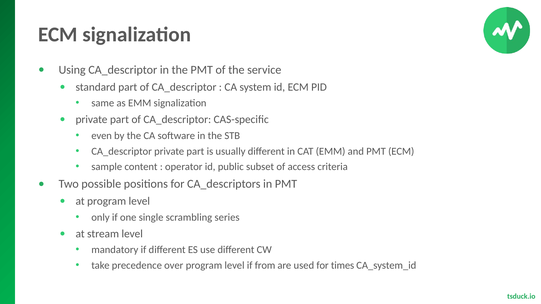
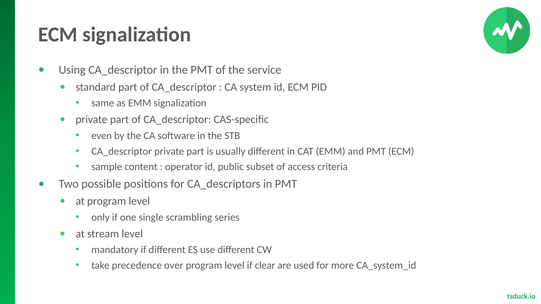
from: from -> clear
times: times -> more
